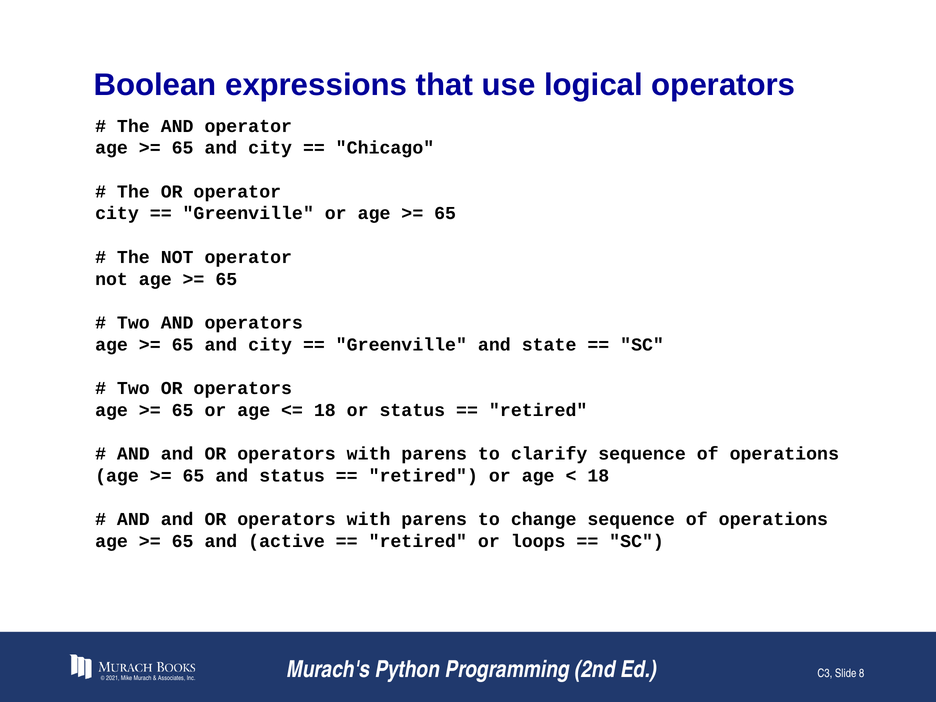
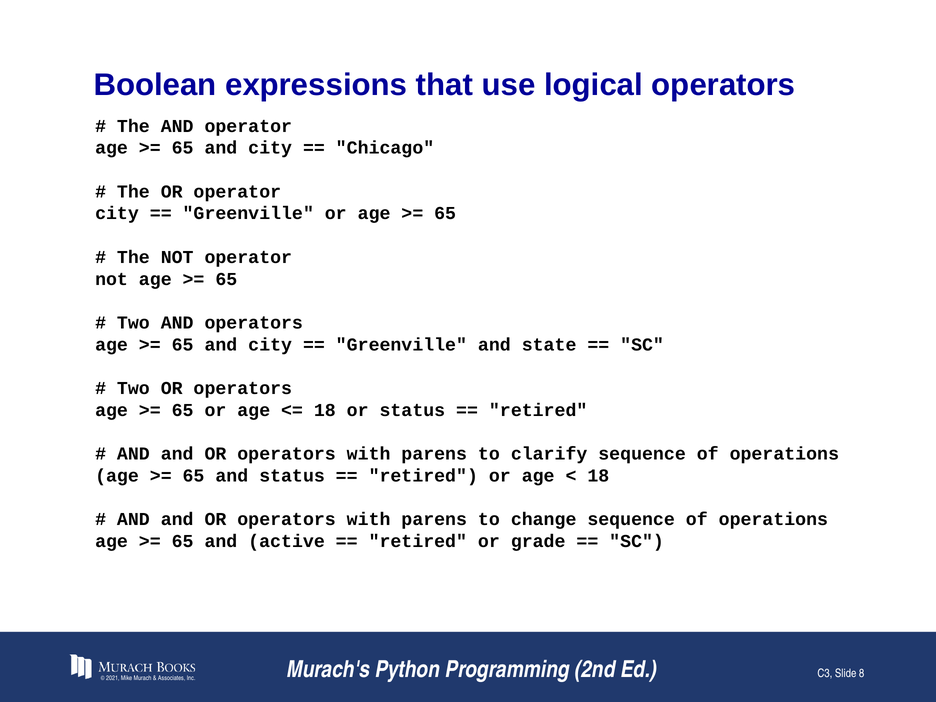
loops: loops -> grade
